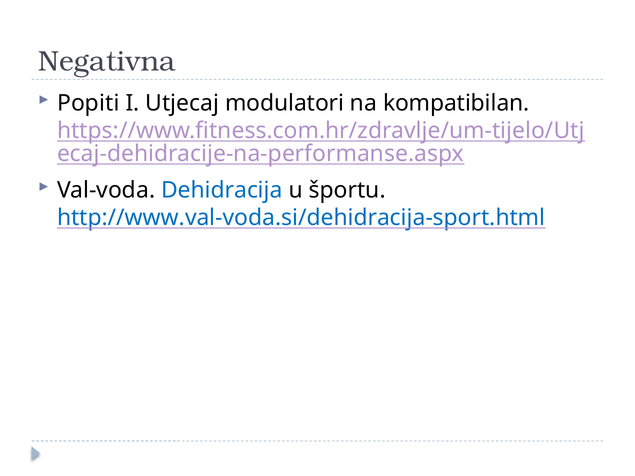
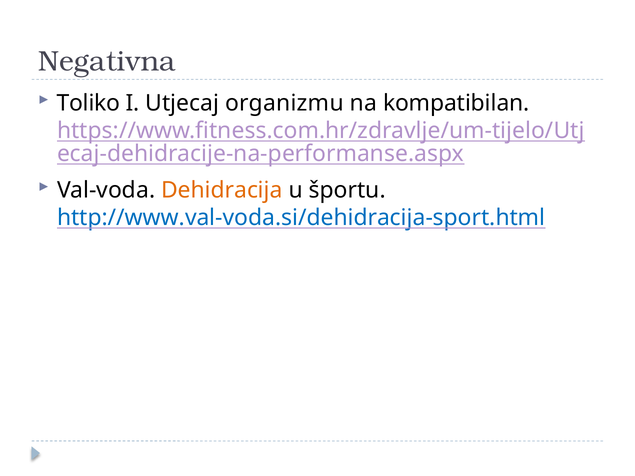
Popiti: Popiti -> Toliko
modulatori: modulatori -> organizmu
Dehidracija colour: blue -> orange
